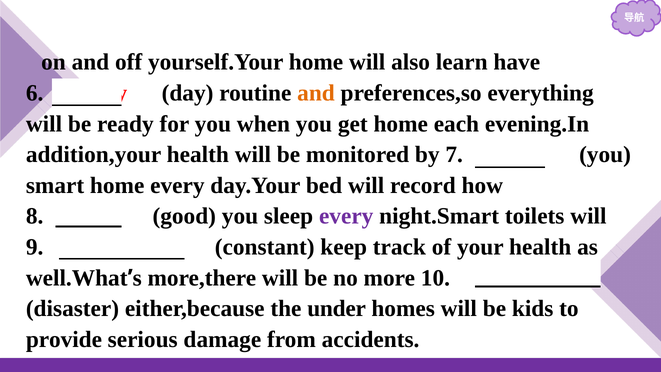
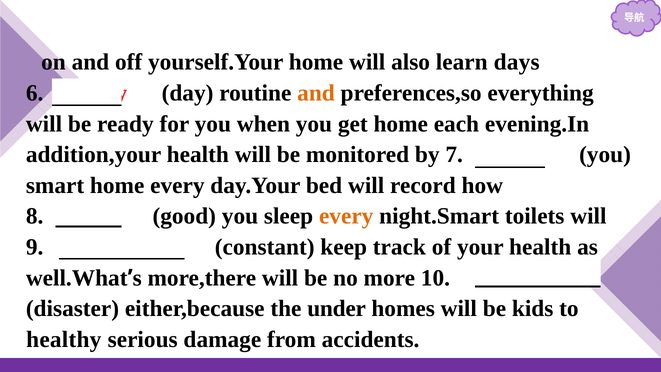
have: have -> days
every at (346, 216) colour: purple -> orange
provide: provide -> healthy
